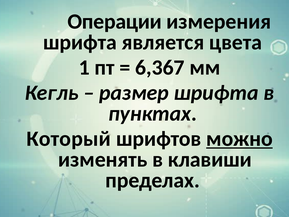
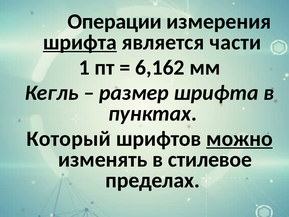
шрифта at (80, 42) underline: none -> present
цвета: цвета -> части
6,367: 6,367 -> 6,162
клавиши: клавиши -> стилевое
